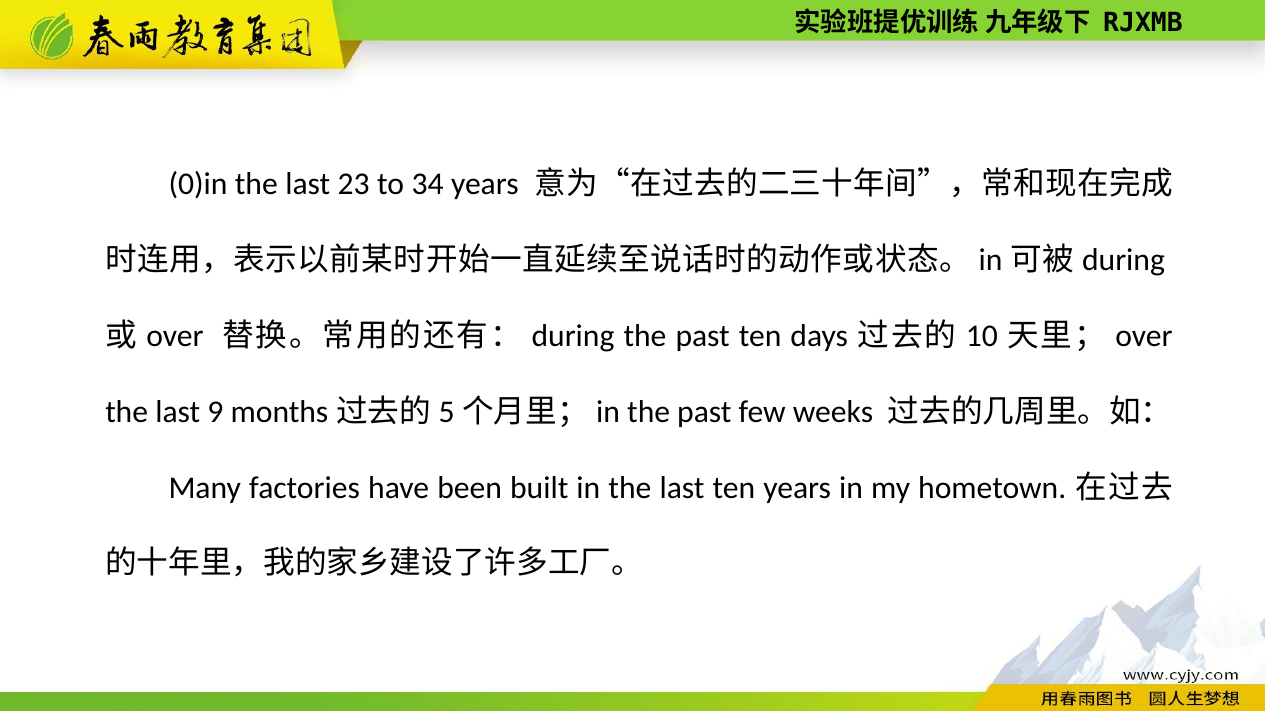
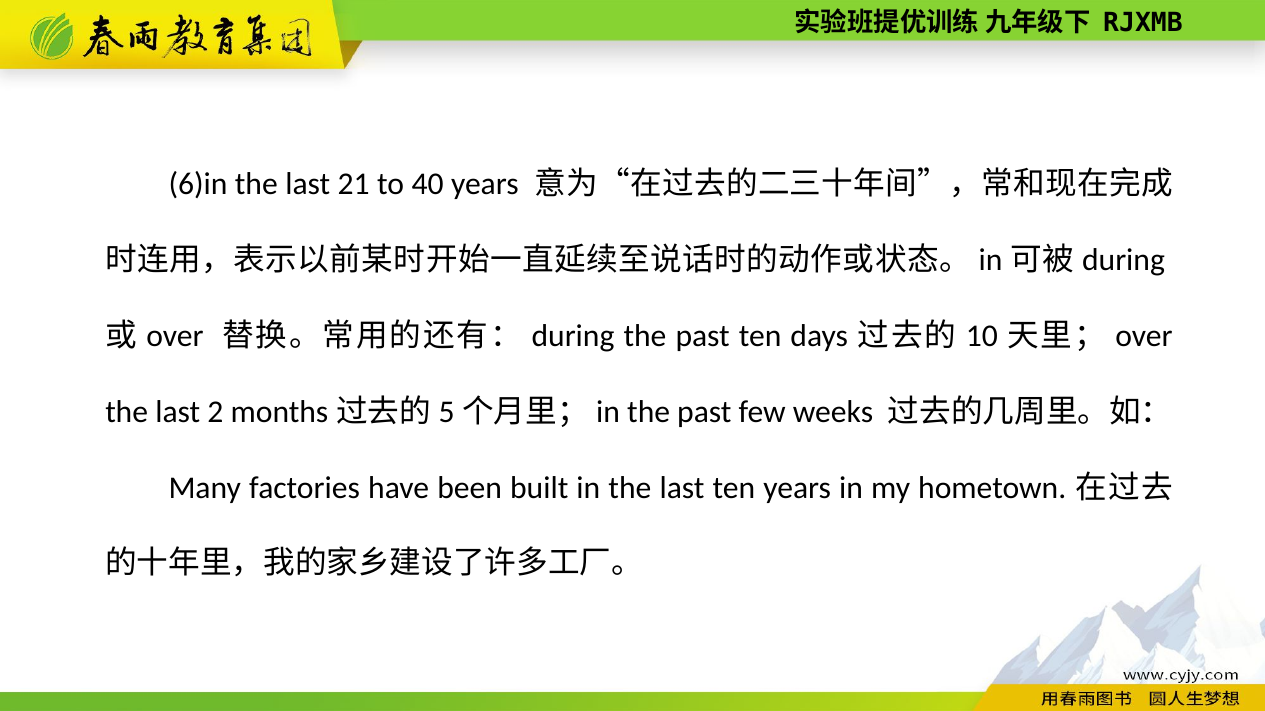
0)in: 0)in -> 6)in
23: 23 -> 21
34: 34 -> 40
9: 9 -> 2
